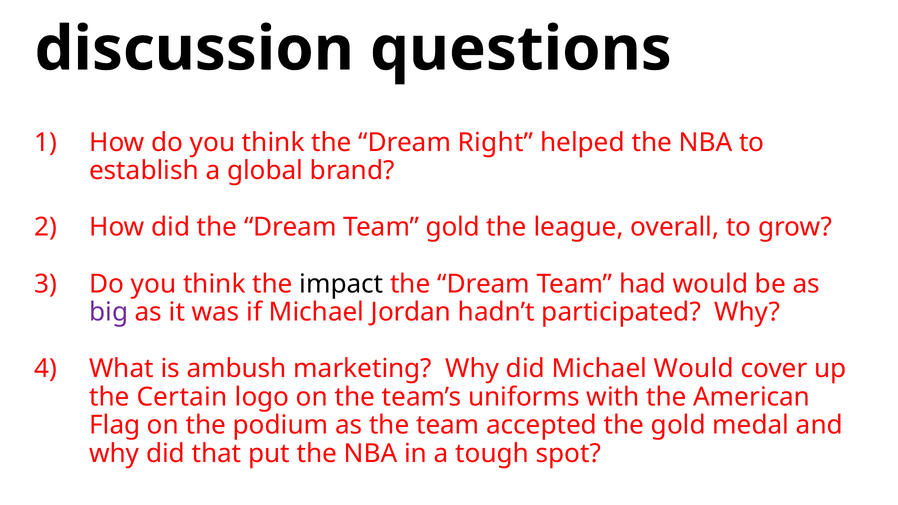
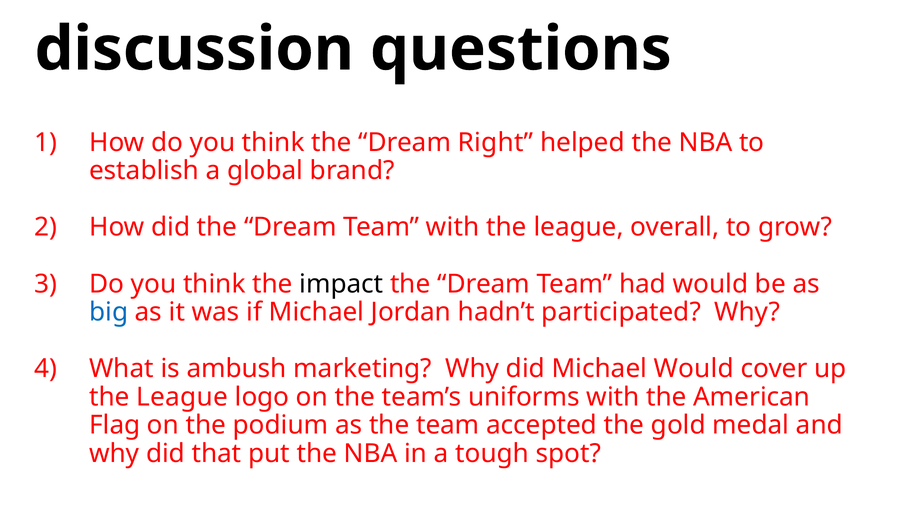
Team gold: gold -> with
big colour: purple -> blue
Certain at (182, 397): Certain -> League
